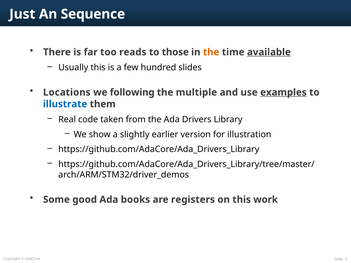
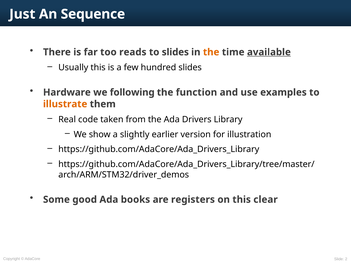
to those: those -> slides
Locations: Locations -> Hardware
multiple: multiple -> function
examples underline: present -> none
illustrate colour: blue -> orange
work: work -> clear
